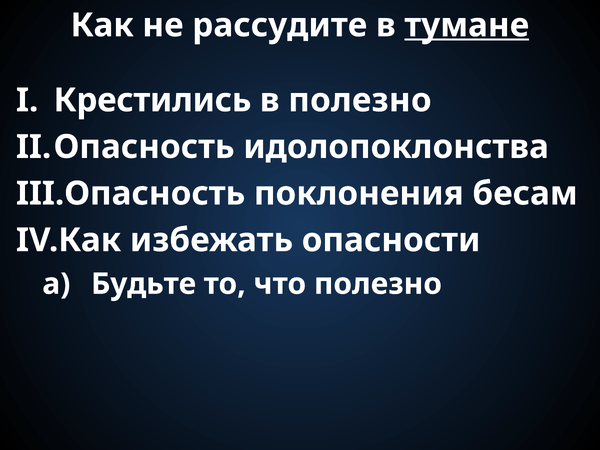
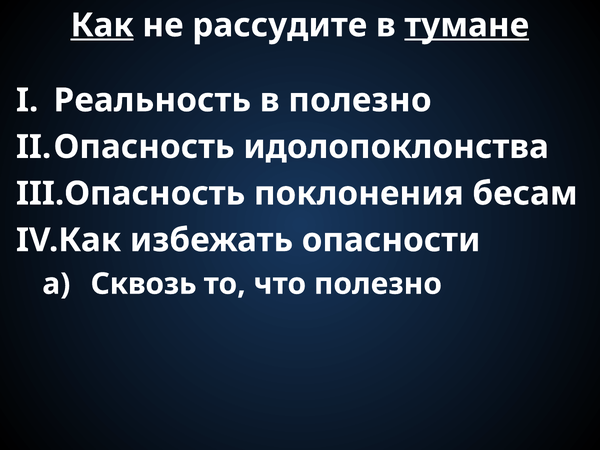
Как underline: none -> present
Крестились: Крестились -> Реальность
Будьте: Будьте -> Сквозь
